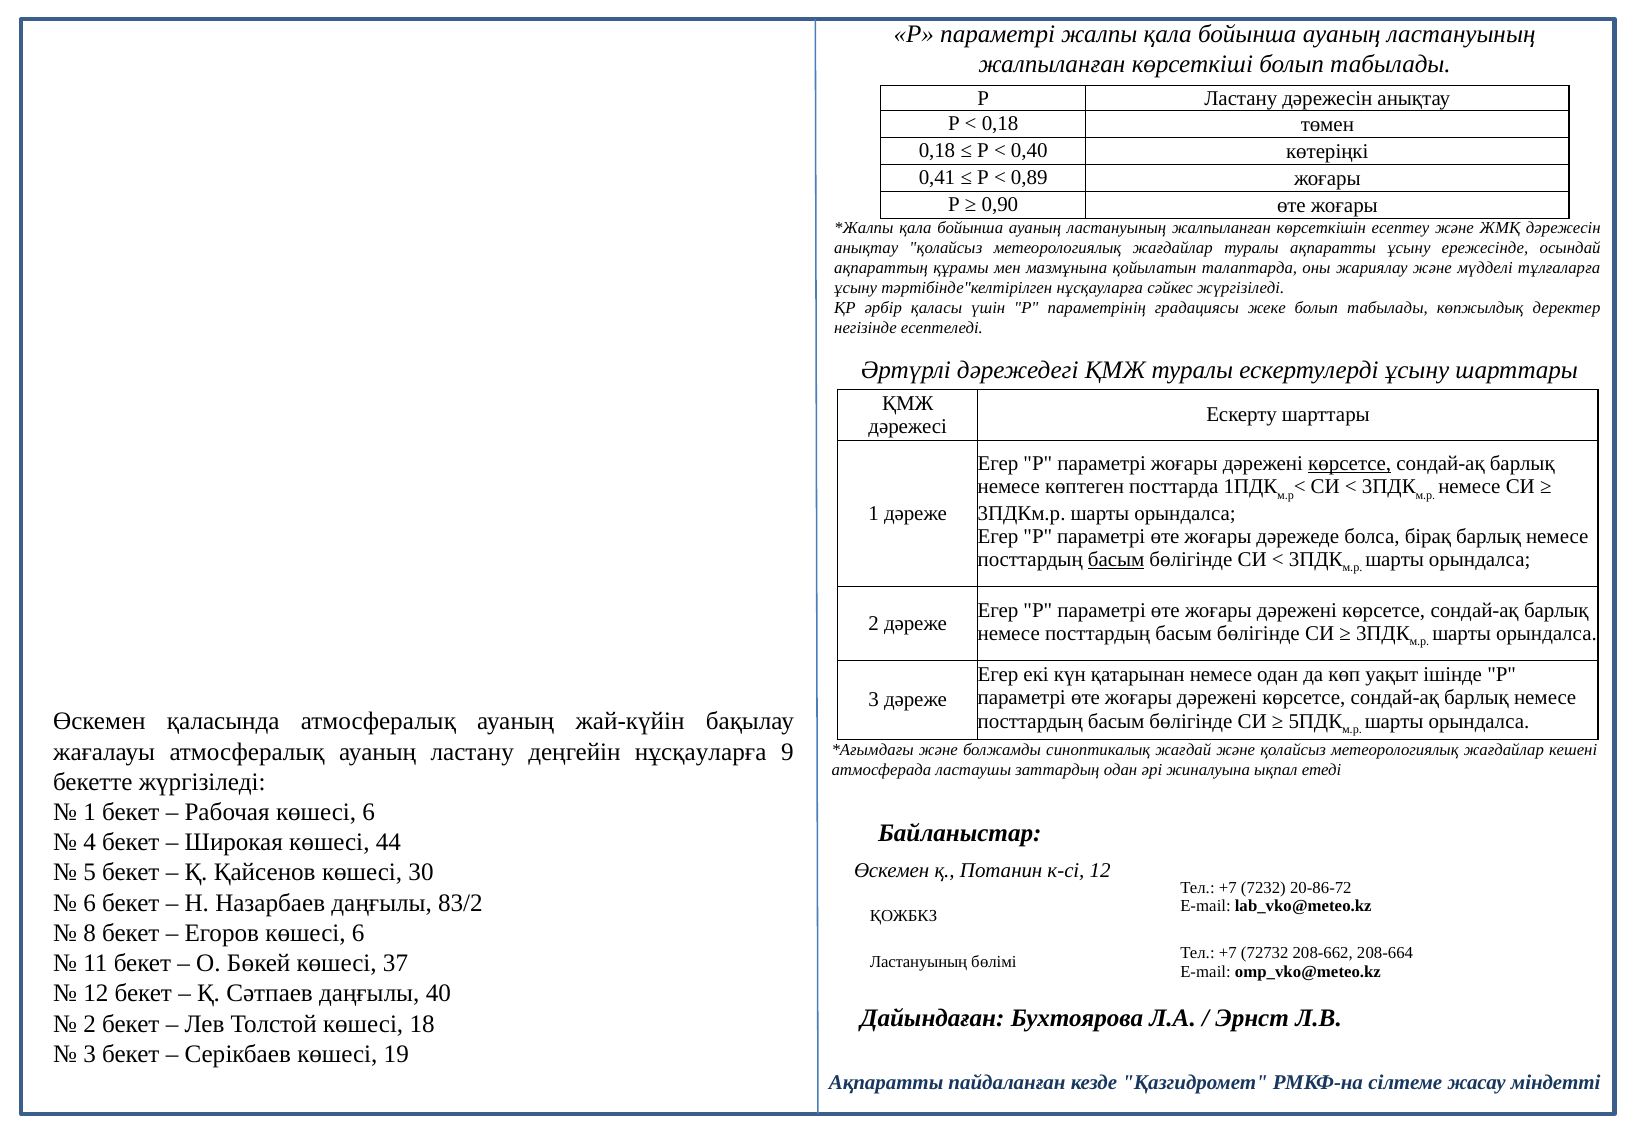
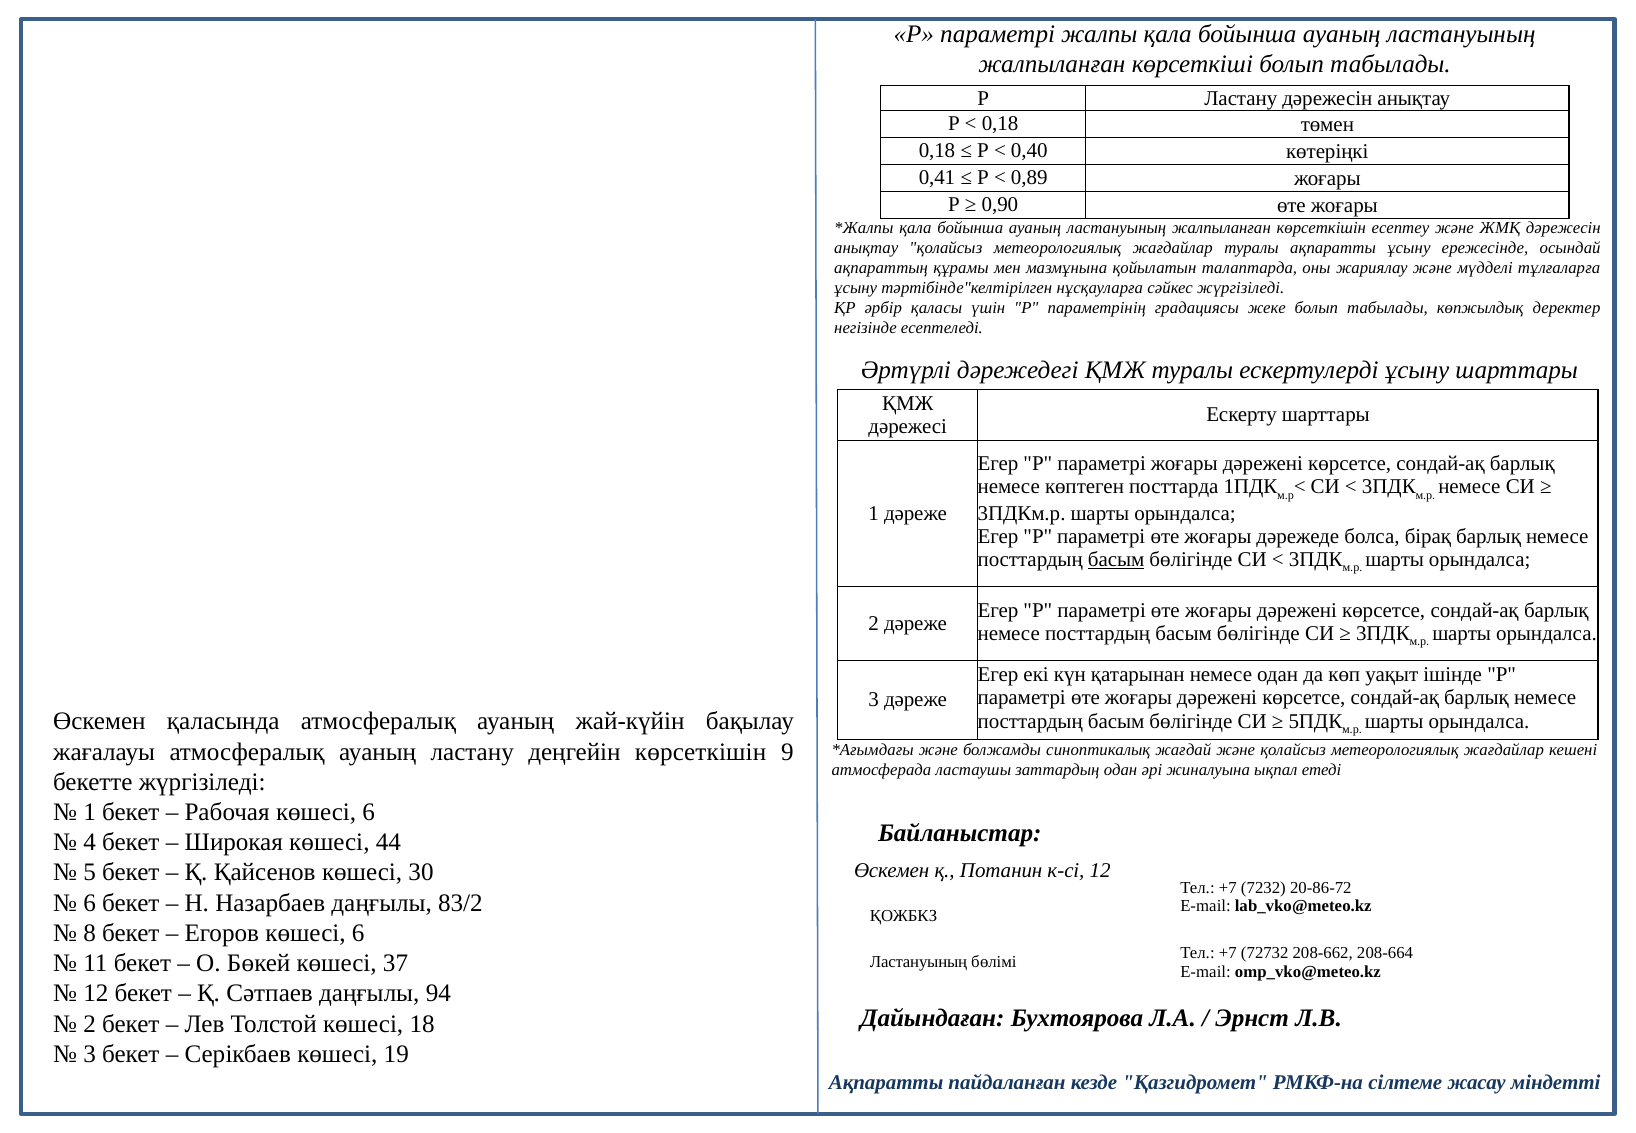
көрсетсе at (1350, 464) underline: present -> none
деңгейін нұсқауларға: нұсқауларға -> көрсеткішін
40: 40 -> 94
